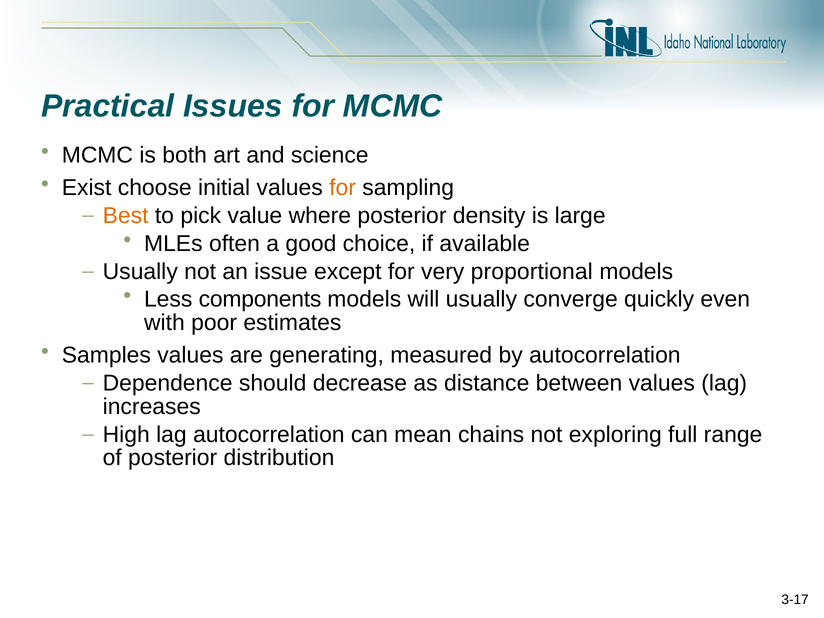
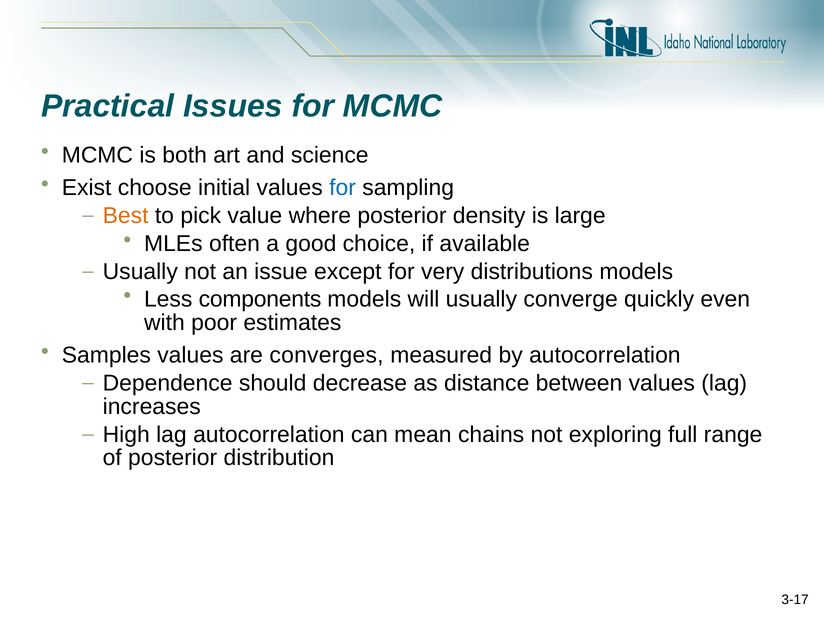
for at (343, 188) colour: orange -> blue
proportional: proportional -> distributions
generating: generating -> converges
